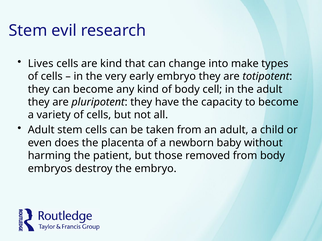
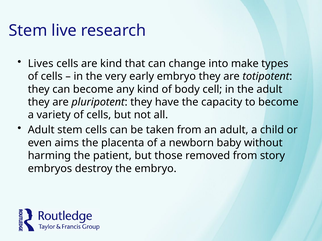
evil: evil -> live
does: does -> aims
from body: body -> story
